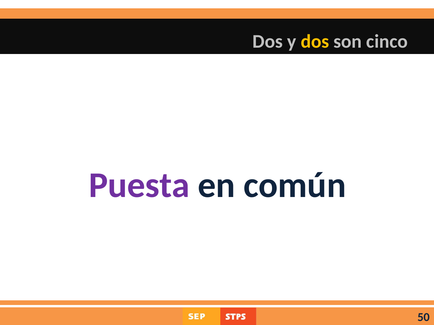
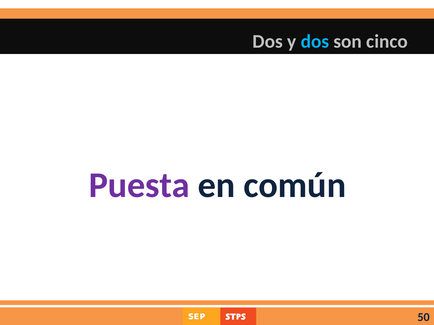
dos at (315, 41) colour: yellow -> light blue
